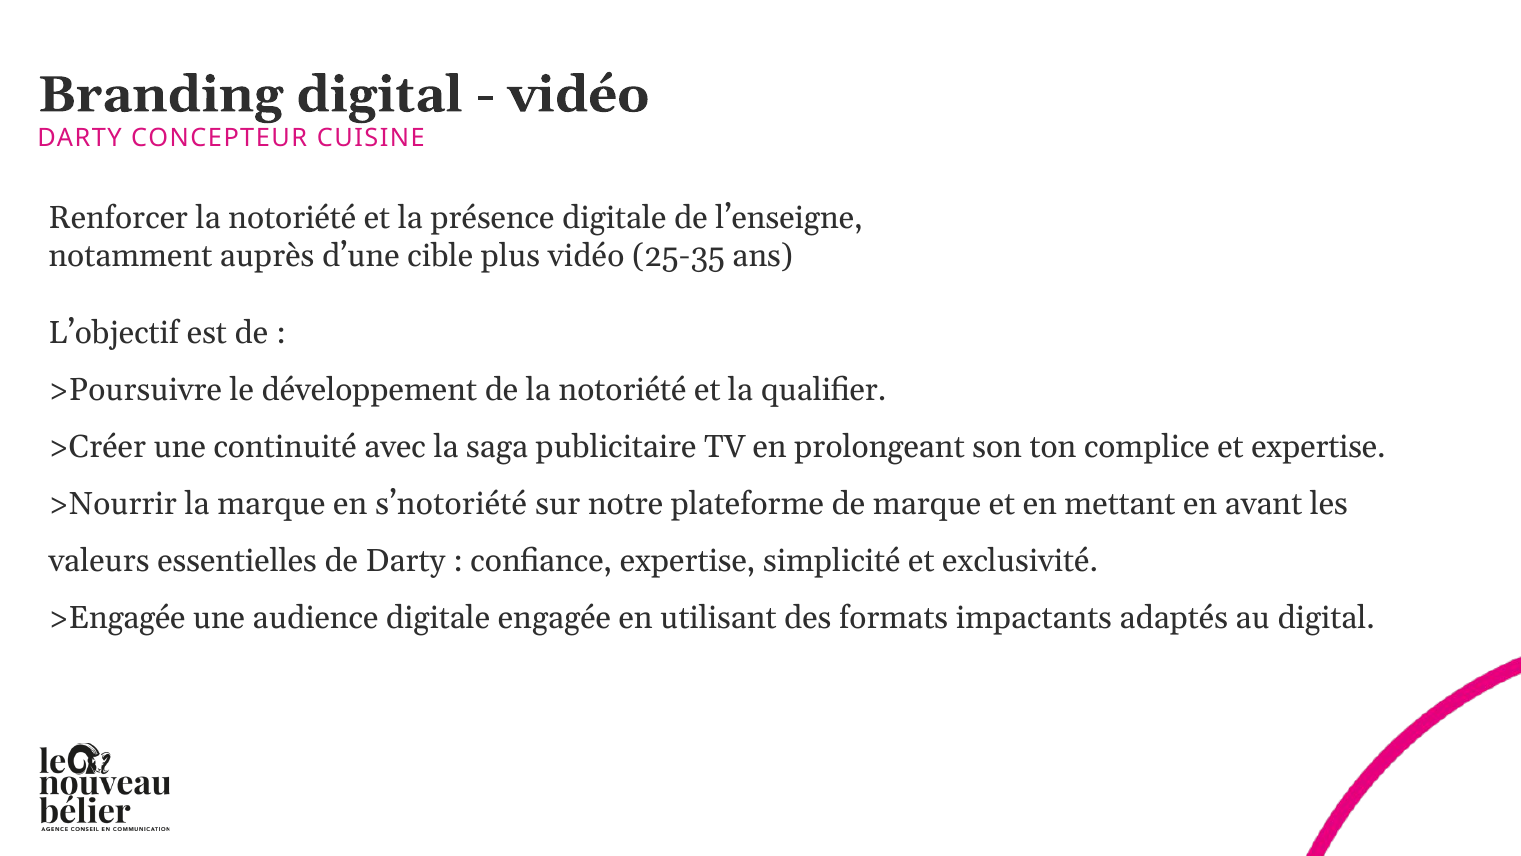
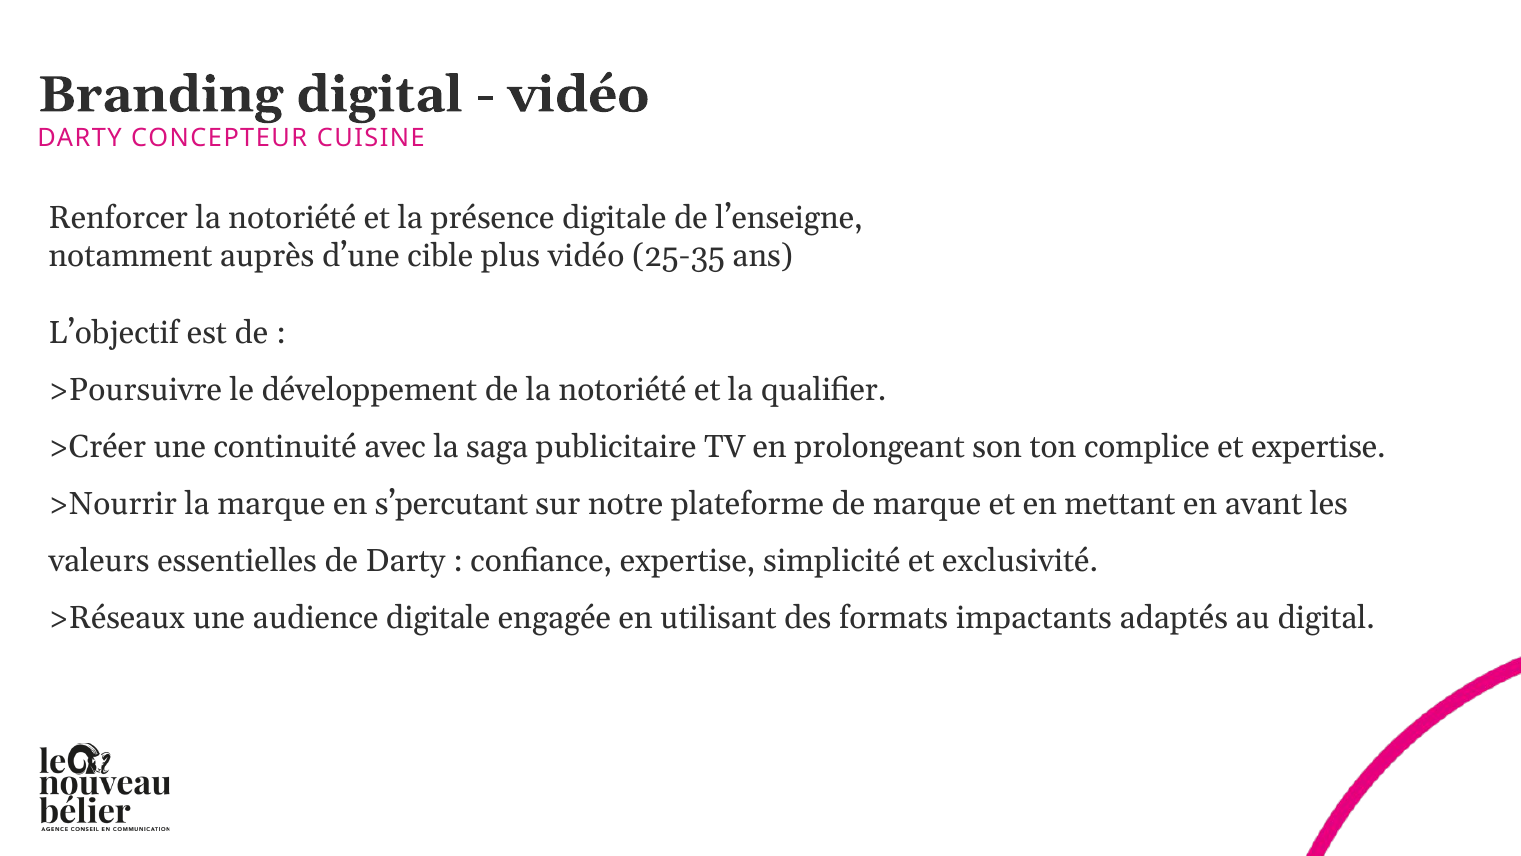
s’notoriété: s’notoriété -> s’percutant
>Engagée: >Engagée -> >Réseaux
